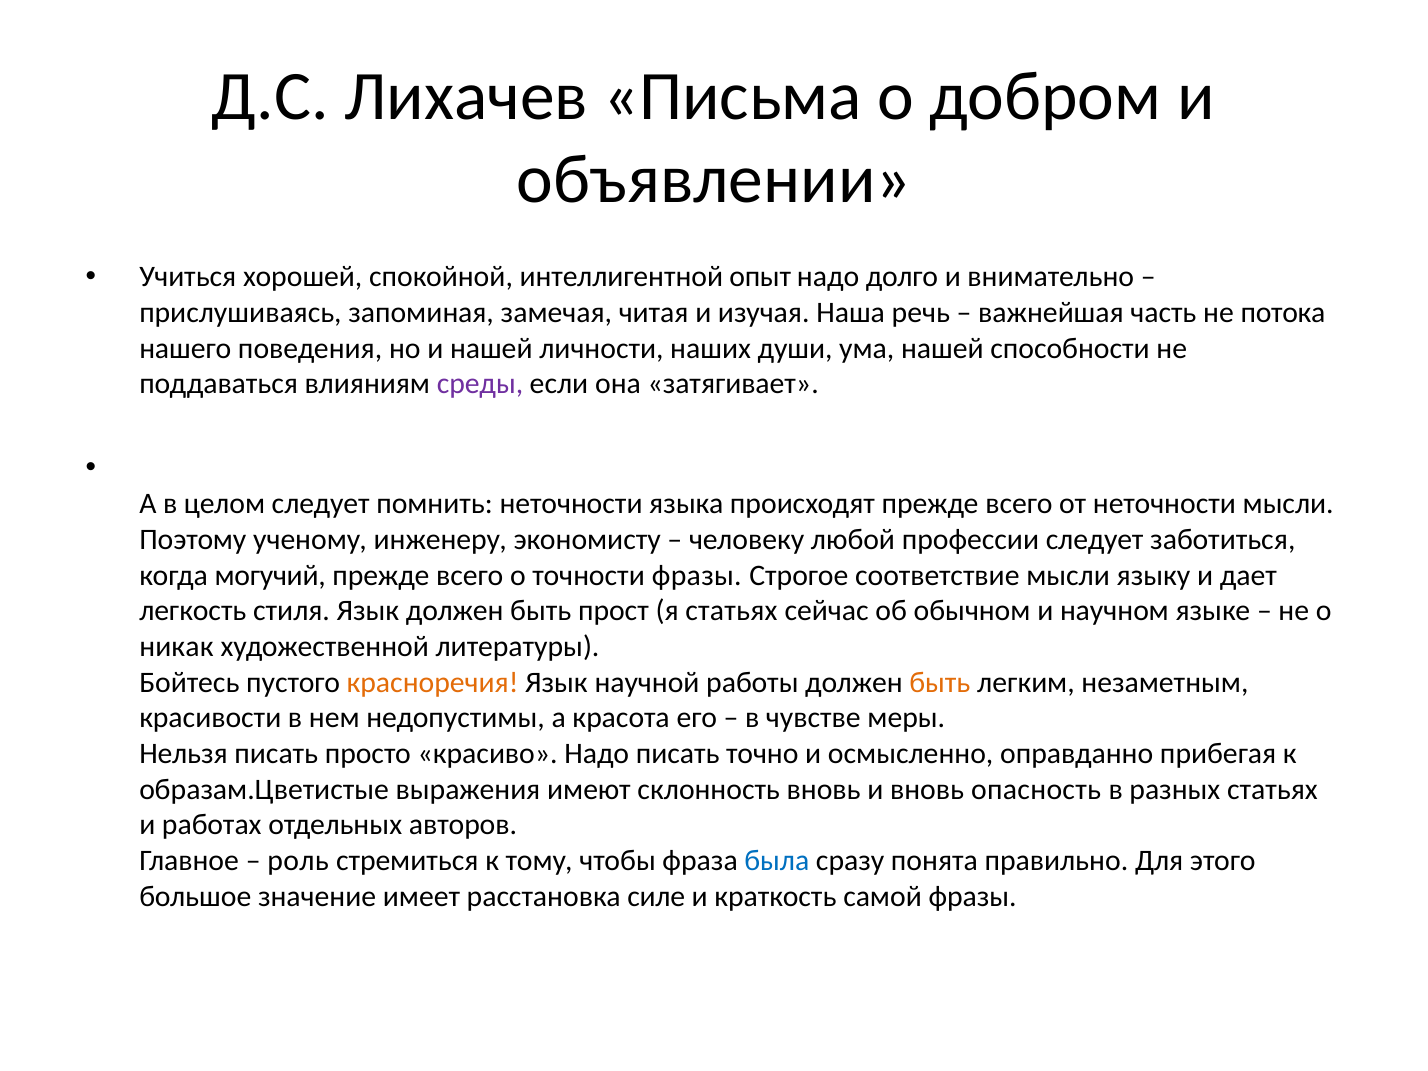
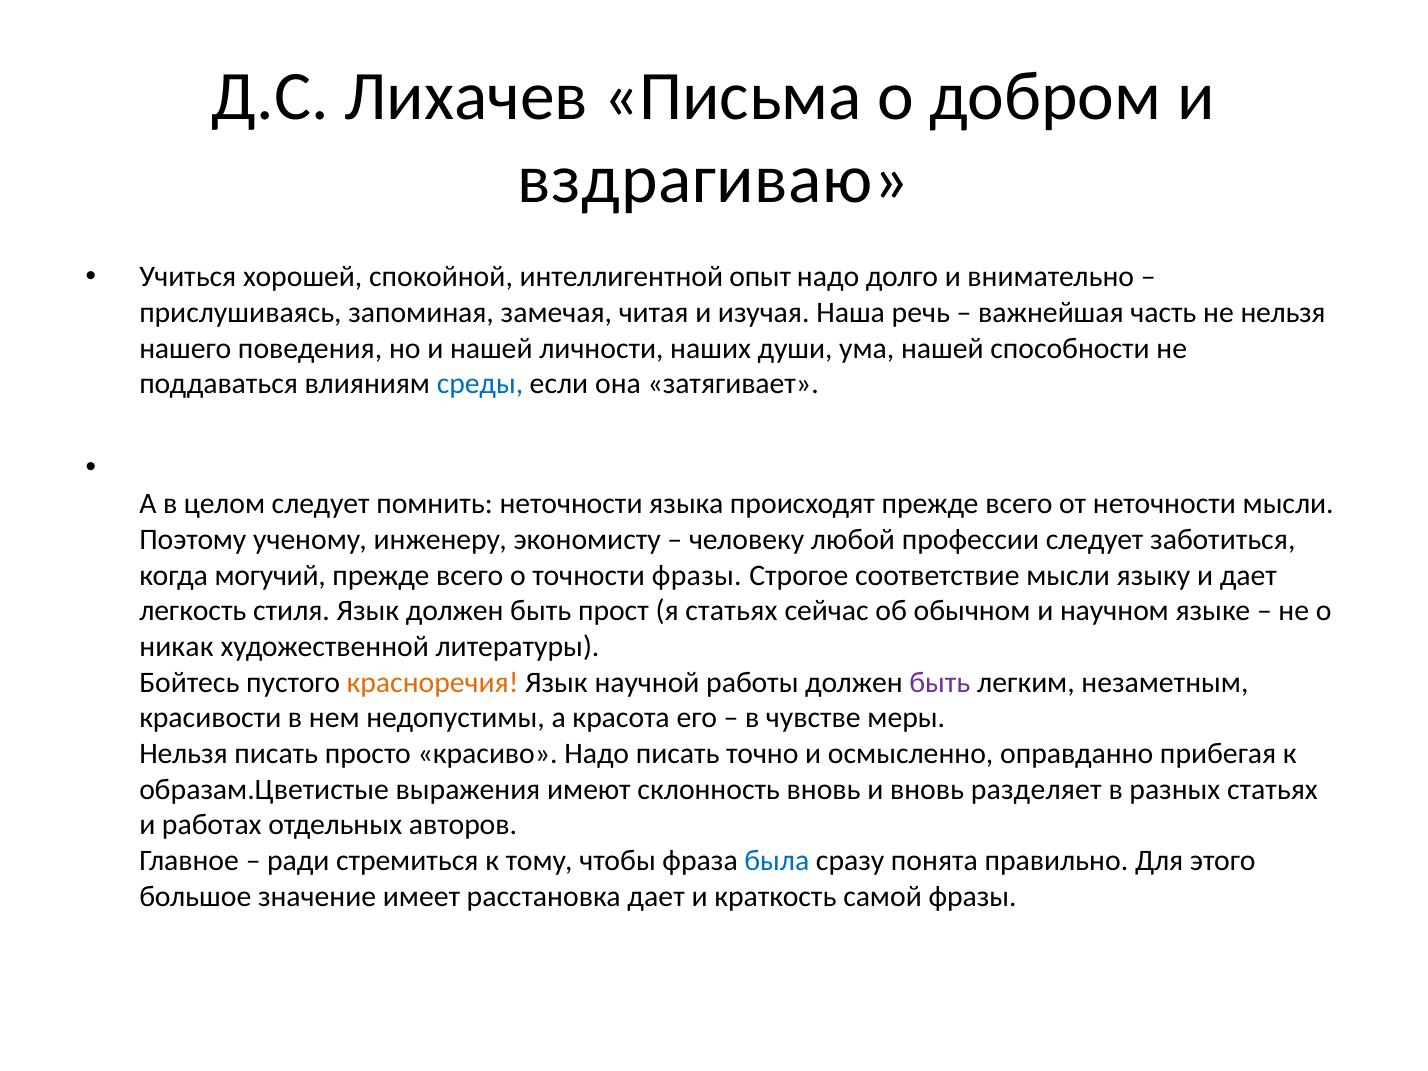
объявлении: объявлении -> вздрагиваю
не потока: потока -> нельзя
среды colour: purple -> blue
быть at (940, 682) colour: orange -> purple
опасность: опасность -> разделяет
роль: роль -> ради
расстановка силе: силе -> дает
